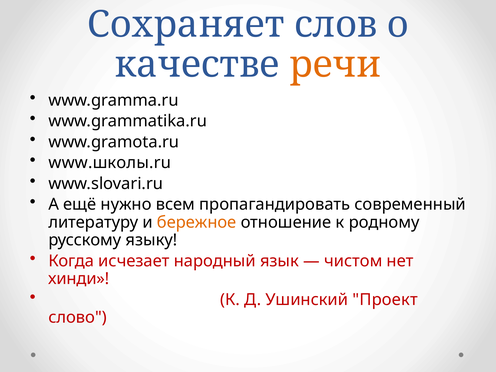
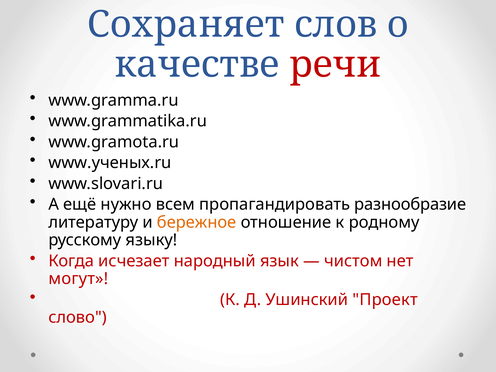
речи colour: orange -> red
www.школы.ru: www.школы.ru -> www.ученых.ru
современный: современный -> разнообразие
хинди: хинди -> могут
